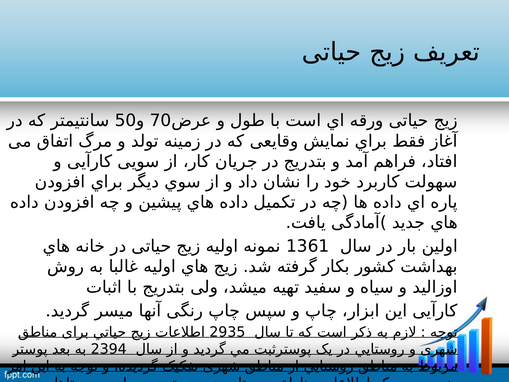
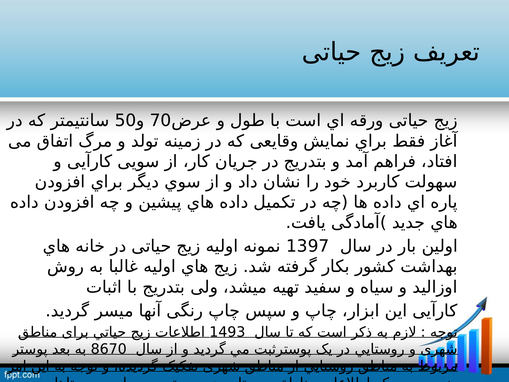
1361: 1361 -> 1397
2935: 2935 -> 1493
2394: 2394 -> 8670
